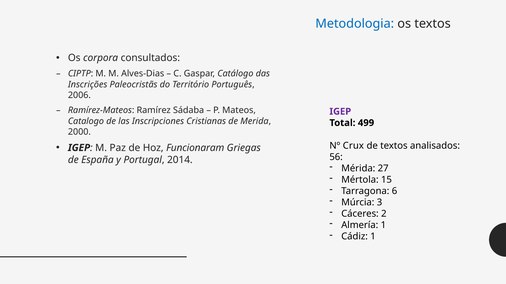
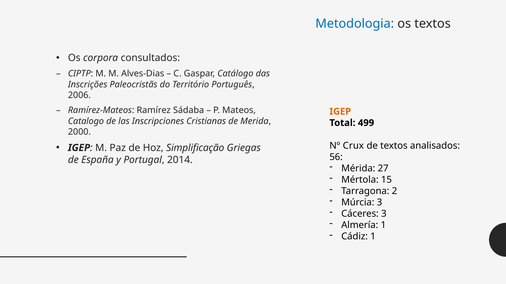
IGEP at (340, 112) colour: purple -> orange
Funcionaram: Funcionaram -> Simplificação
6: 6 -> 2
Cáceres 2: 2 -> 3
